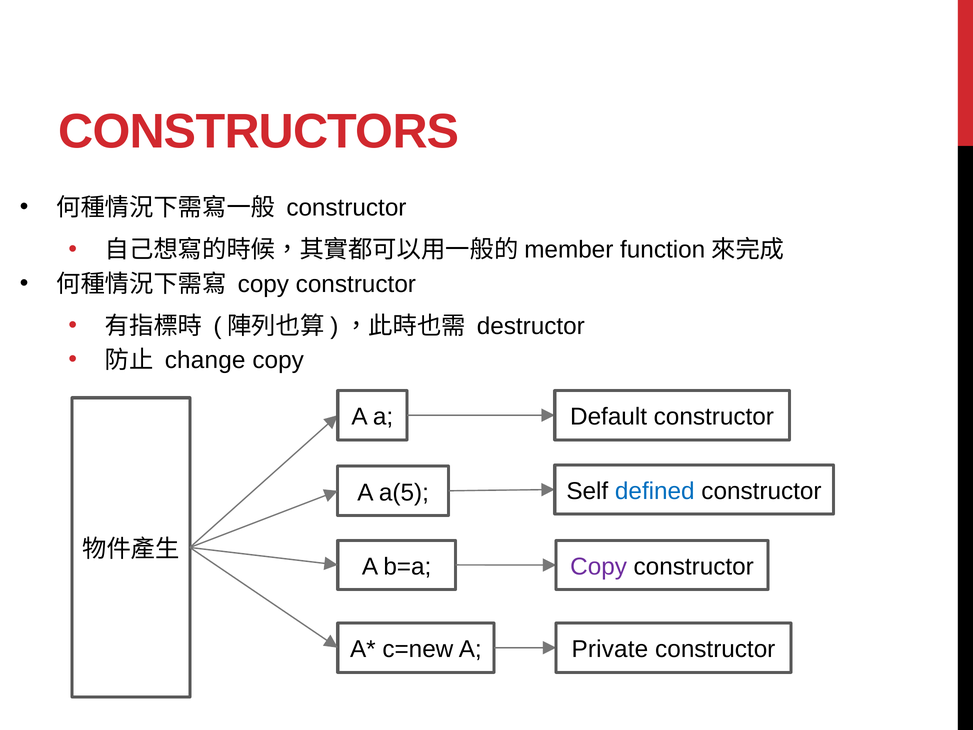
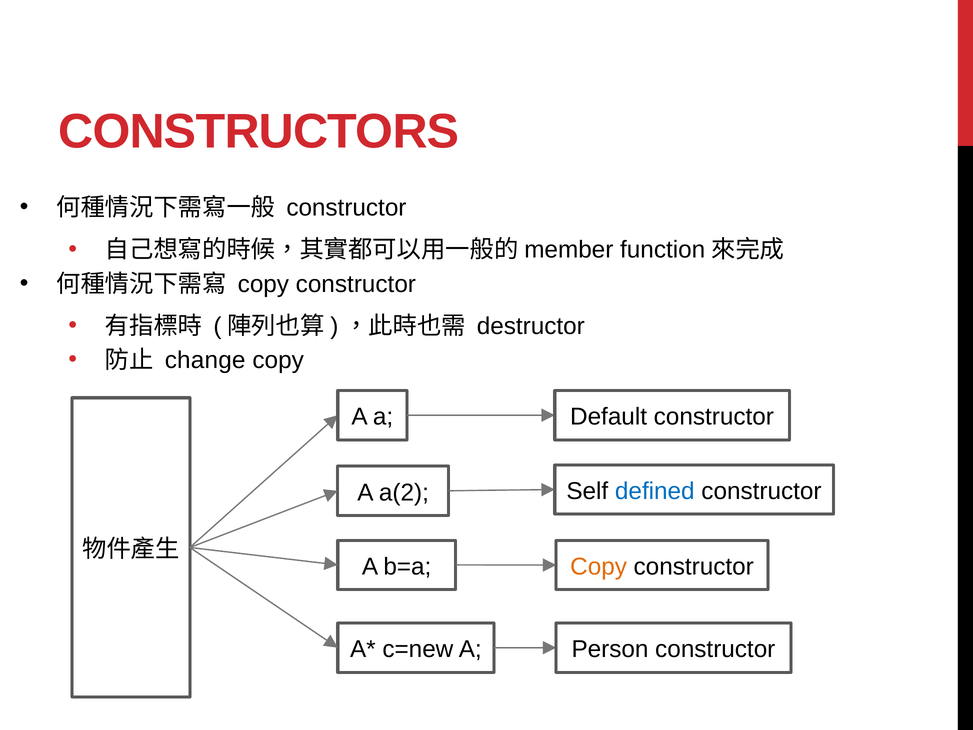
a(5: a(5 -> a(2
Copy at (599, 567) colour: purple -> orange
Private: Private -> Person
